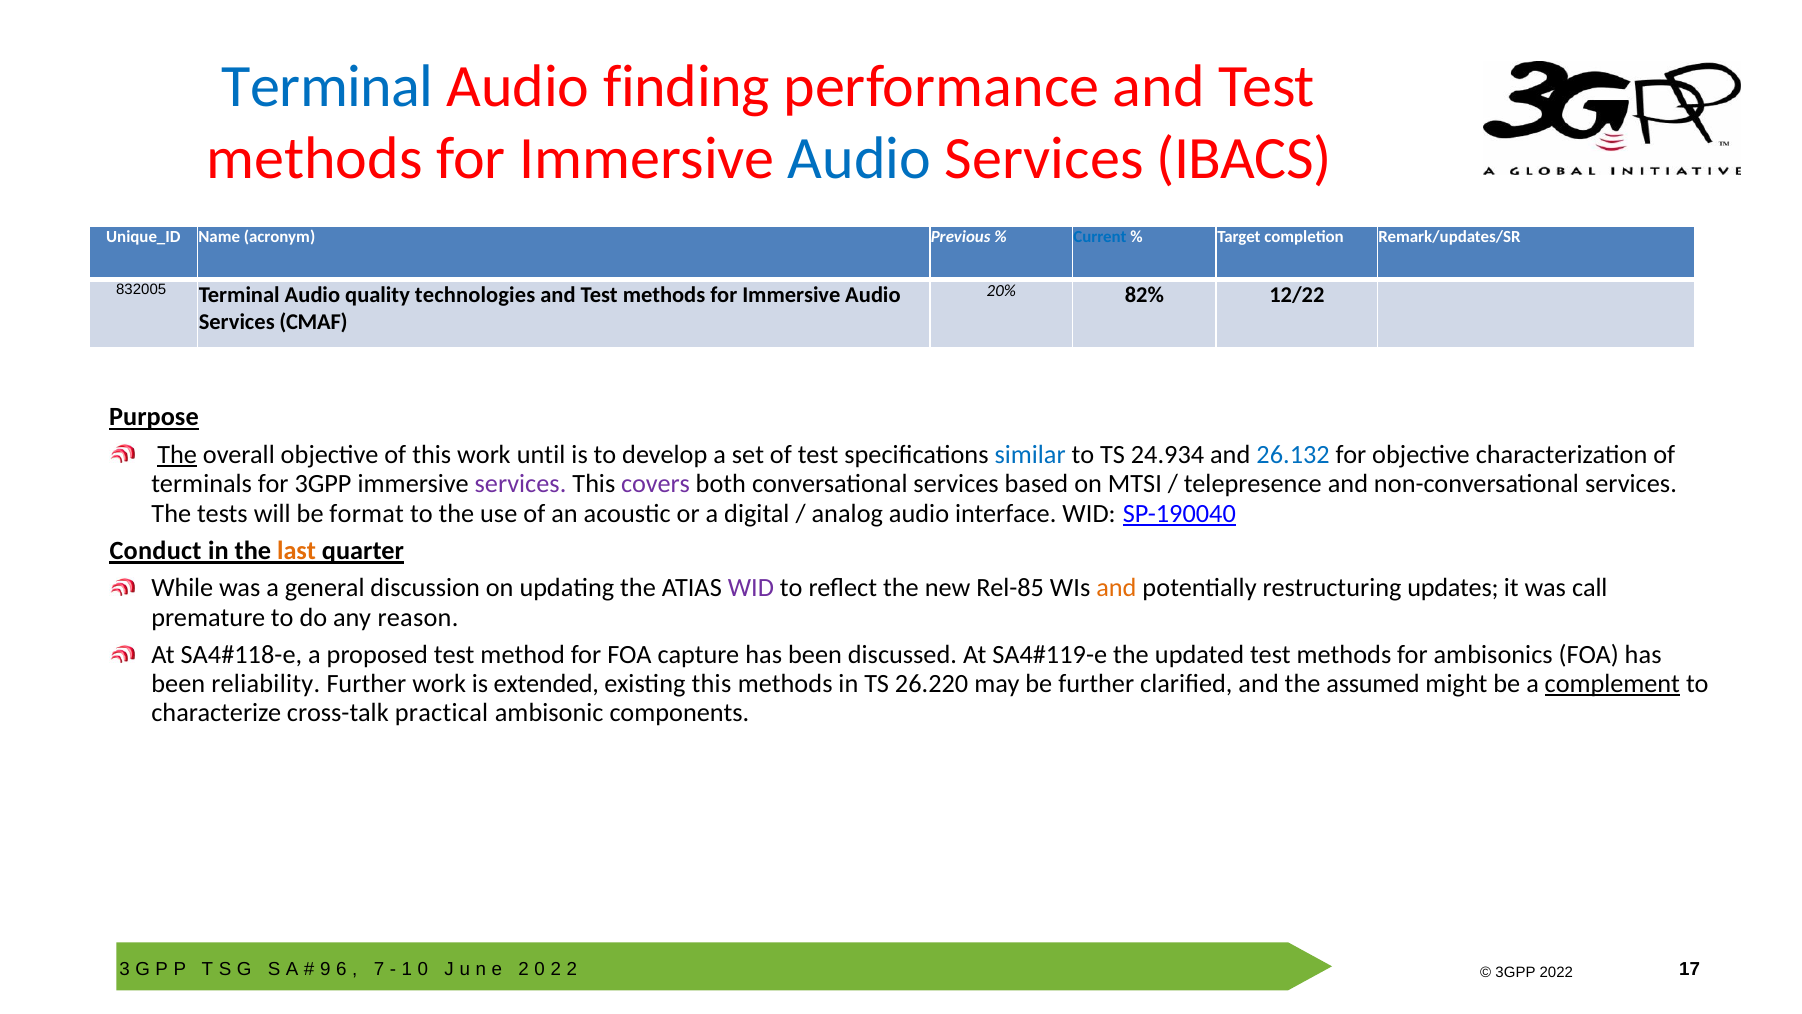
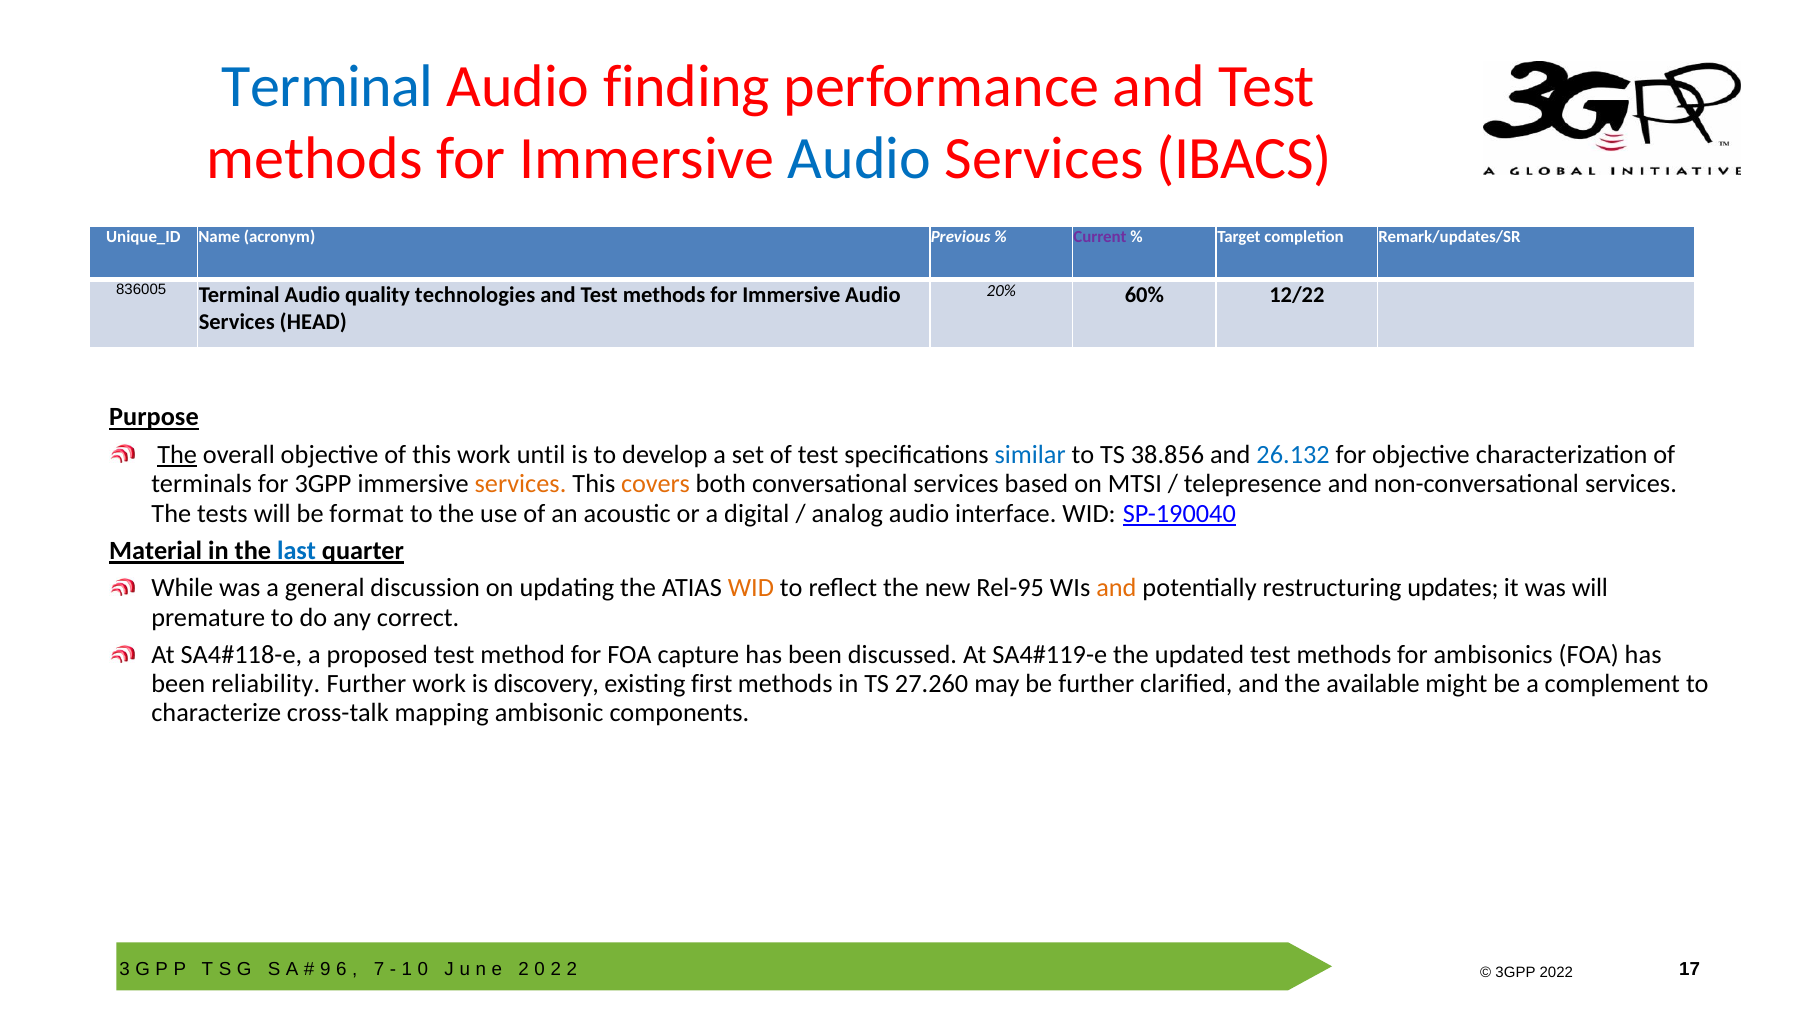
Current colour: blue -> purple
832005: 832005 -> 836005
82%: 82% -> 60%
CMAF: CMAF -> HEAD
24.934: 24.934 -> 38.856
services at (521, 484) colour: purple -> orange
covers colour: purple -> orange
Conduct: Conduct -> Material
last colour: orange -> blue
WID at (751, 588) colour: purple -> orange
Rel-85: Rel-85 -> Rel-95
was call: call -> will
reason: reason -> correct
extended: extended -> discovery
existing this: this -> first
26.220: 26.220 -> 27.260
assumed: assumed -> available
complement underline: present -> none
practical: practical -> mapping
